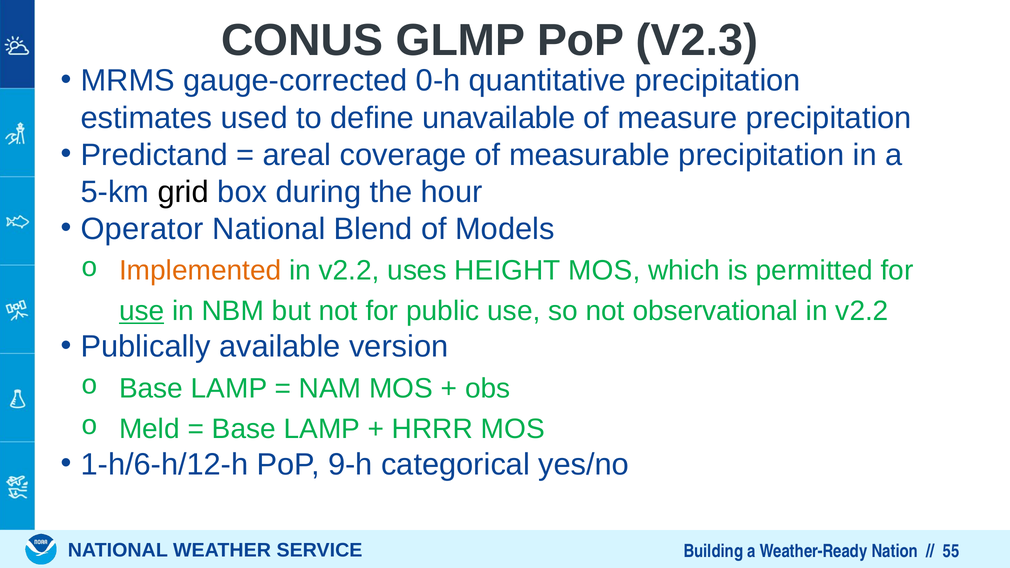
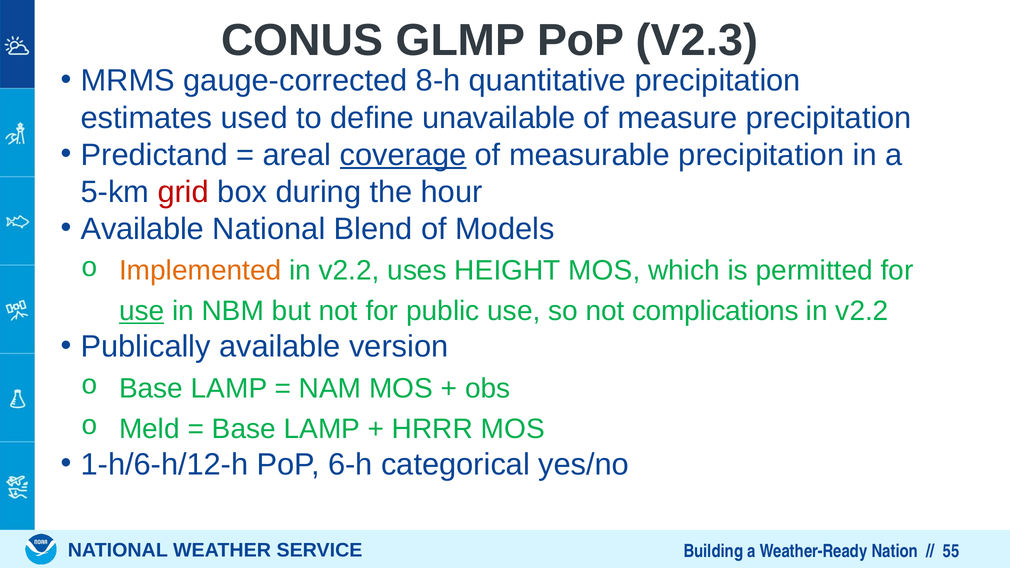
0-h: 0-h -> 8-h
coverage underline: none -> present
grid colour: black -> red
Operator at (142, 229): Operator -> Available
observational: observational -> complications
9-h: 9-h -> 6-h
